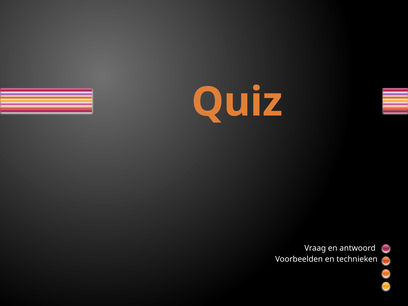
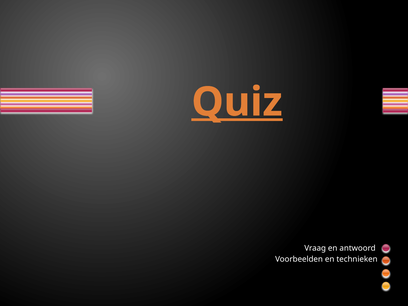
Quiz underline: none -> present
